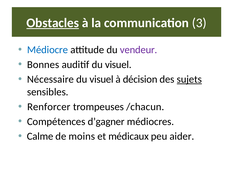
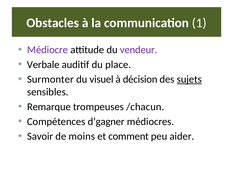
Obstacles underline: present -> none
3: 3 -> 1
Médiocre colour: blue -> purple
Bonnes: Bonnes -> Verbale
auditif du visuel: visuel -> place
Nécessaire: Nécessaire -> Surmonter
Renforcer: Renforcer -> Remarque
Calme: Calme -> Savoir
médicaux: médicaux -> comment
